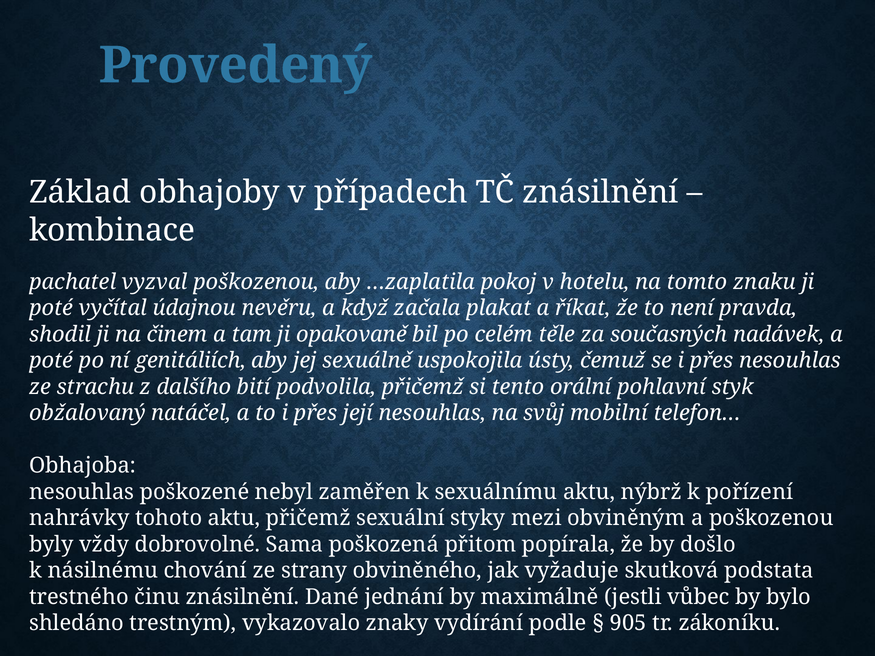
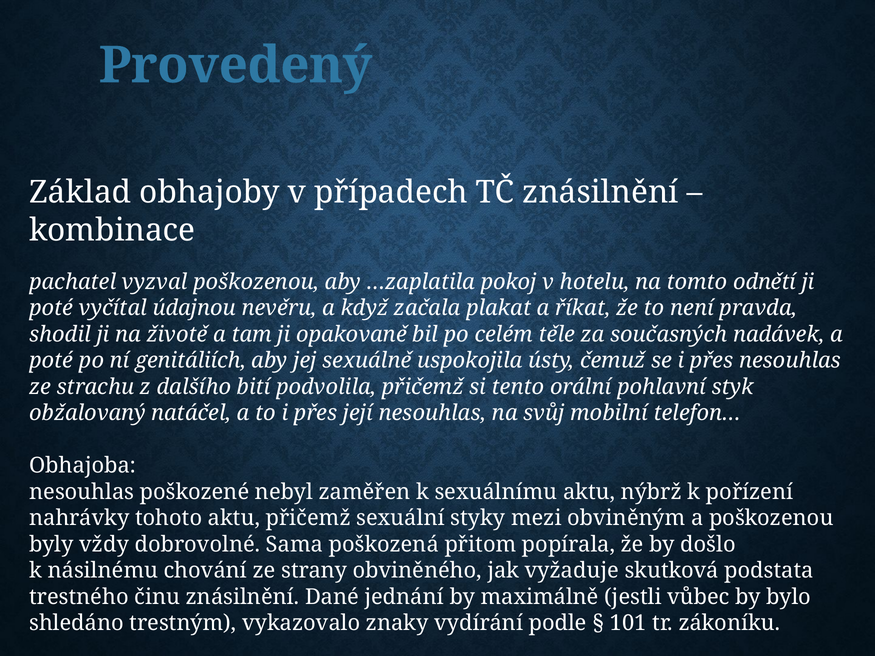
znaku: znaku -> odnětí
činem: činem -> životě
905: 905 -> 101
